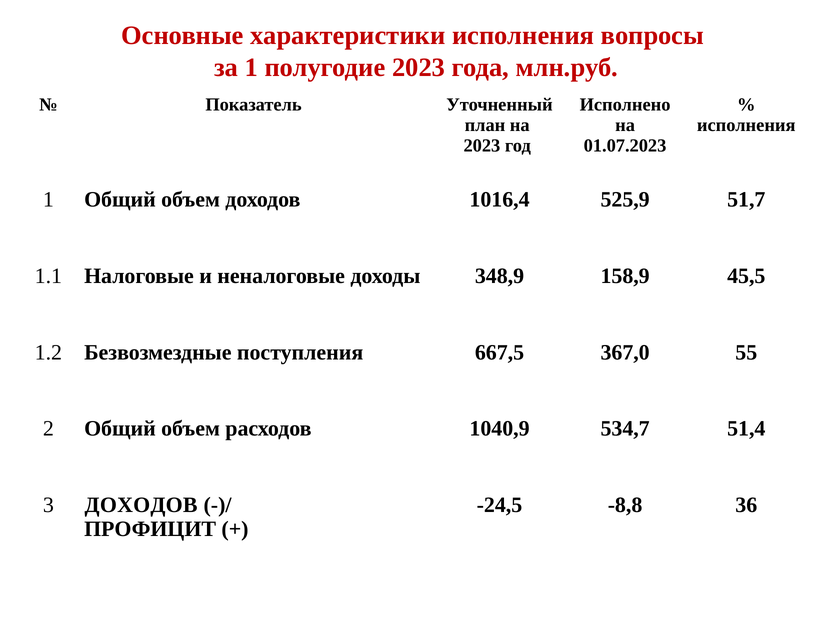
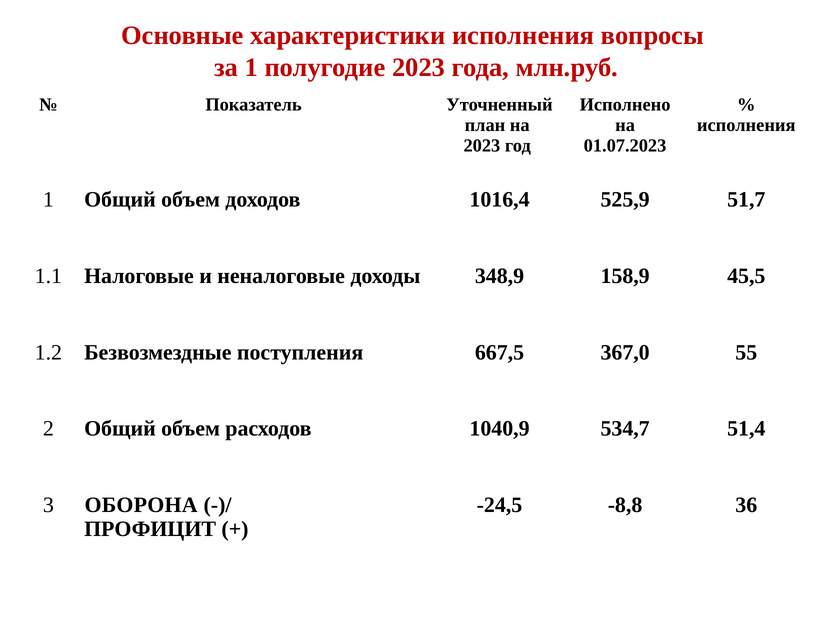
3 ДОХОДОВ: ДОХОДОВ -> ОБОРОНА
